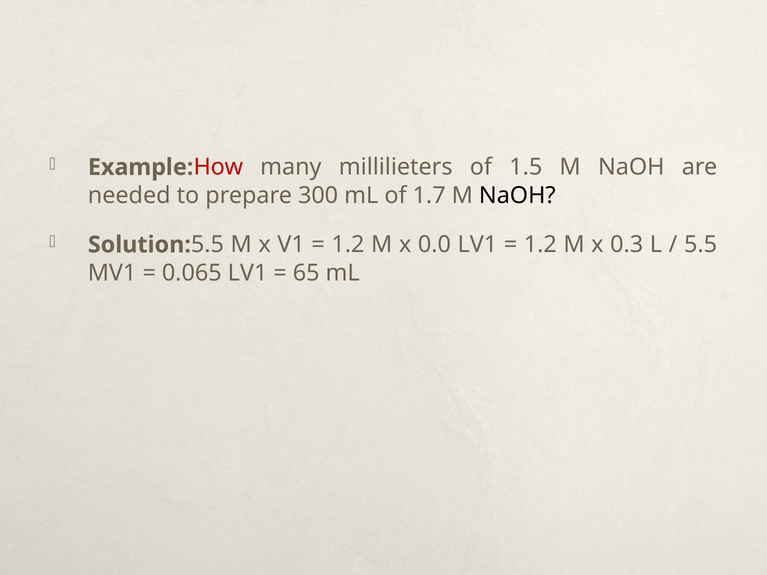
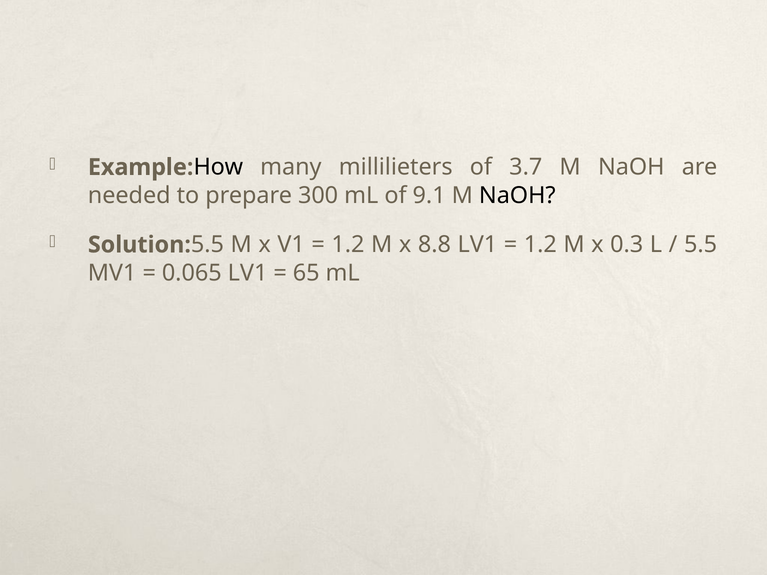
How colour: red -> black
1.5: 1.5 -> 3.7
1.7: 1.7 -> 9.1
0.0: 0.0 -> 8.8
